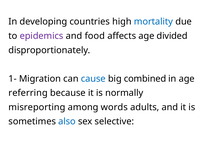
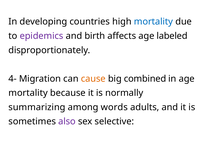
food: food -> birth
divided: divided -> labeled
1-: 1- -> 4-
cause colour: blue -> orange
referring at (28, 93): referring -> mortality
misreporting: misreporting -> summarizing
also colour: blue -> purple
